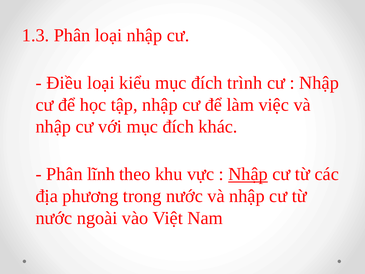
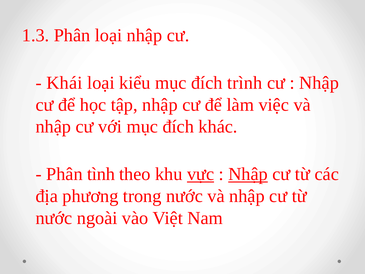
Điều: Điều -> Khái
lĩnh: lĩnh -> tình
vực underline: none -> present
